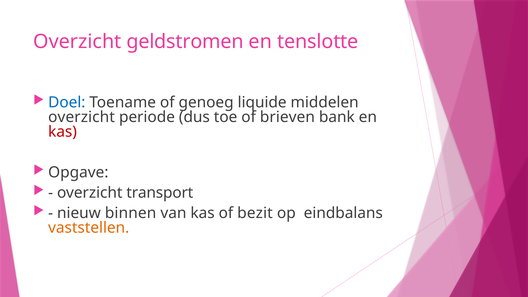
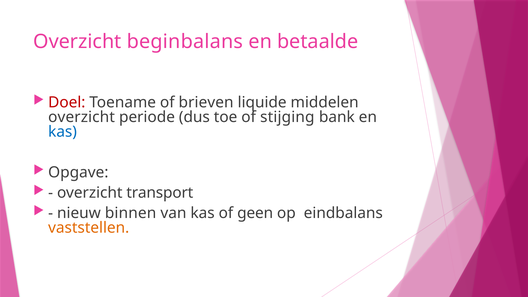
geldstromen: geldstromen -> beginbalans
tenslotte: tenslotte -> betaalde
Doel colour: blue -> red
genoeg: genoeg -> brieven
brieven: brieven -> stijging
kas at (63, 132) colour: red -> blue
bezit: bezit -> geen
